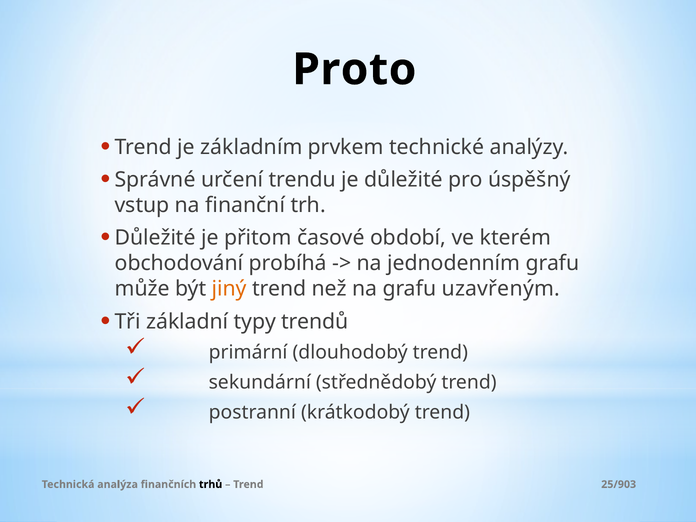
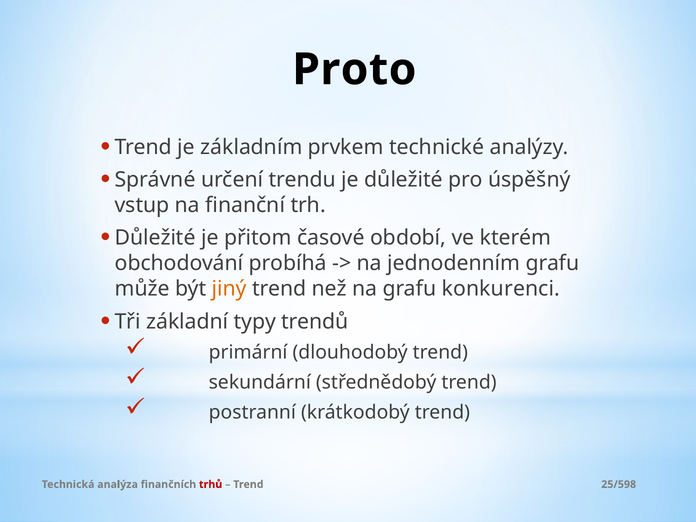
uzavřeným: uzavřeným -> konkurenci
trhů colour: black -> red
25/903: 25/903 -> 25/598
